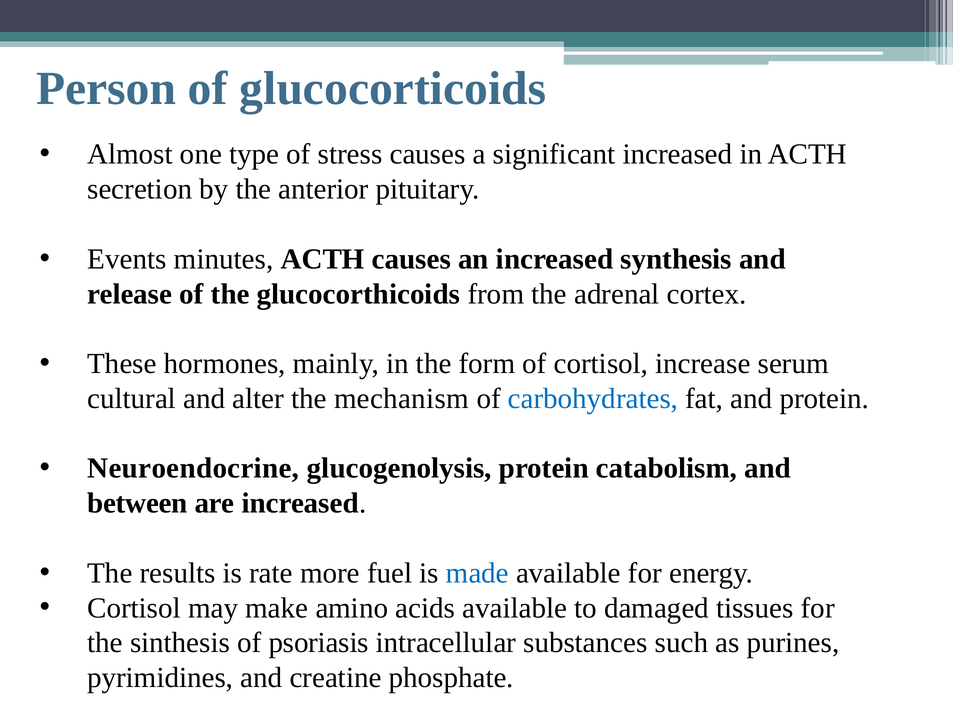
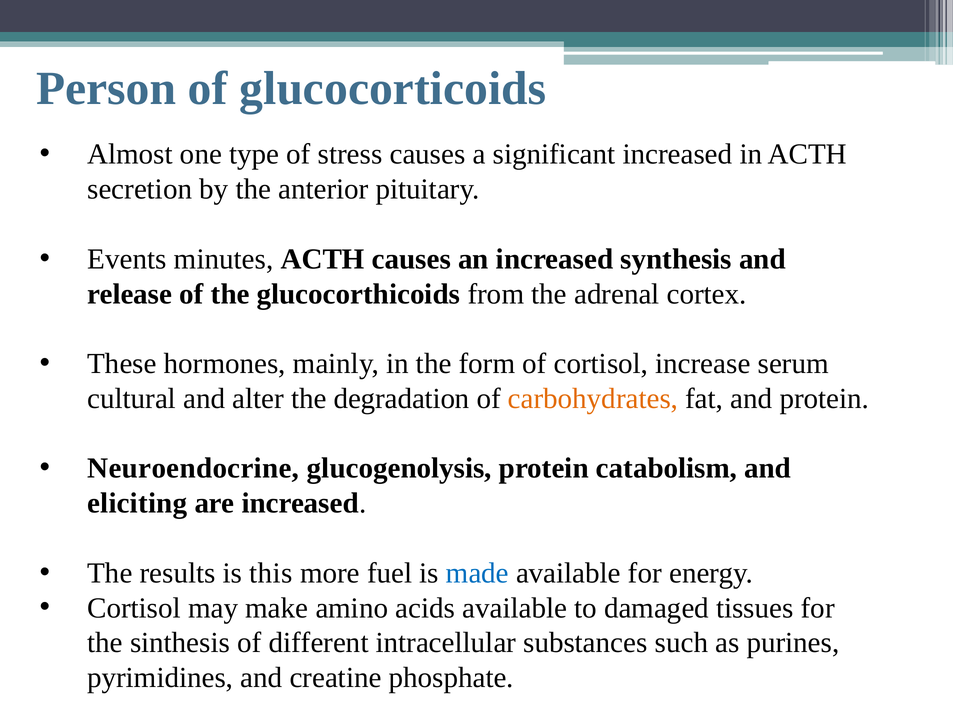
mechanism: mechanism -> degradation
carbohydrates colour: blue -> orange
between: between -> eliciting
rate: rate -> this
psoriasis: psoriasis -> different
